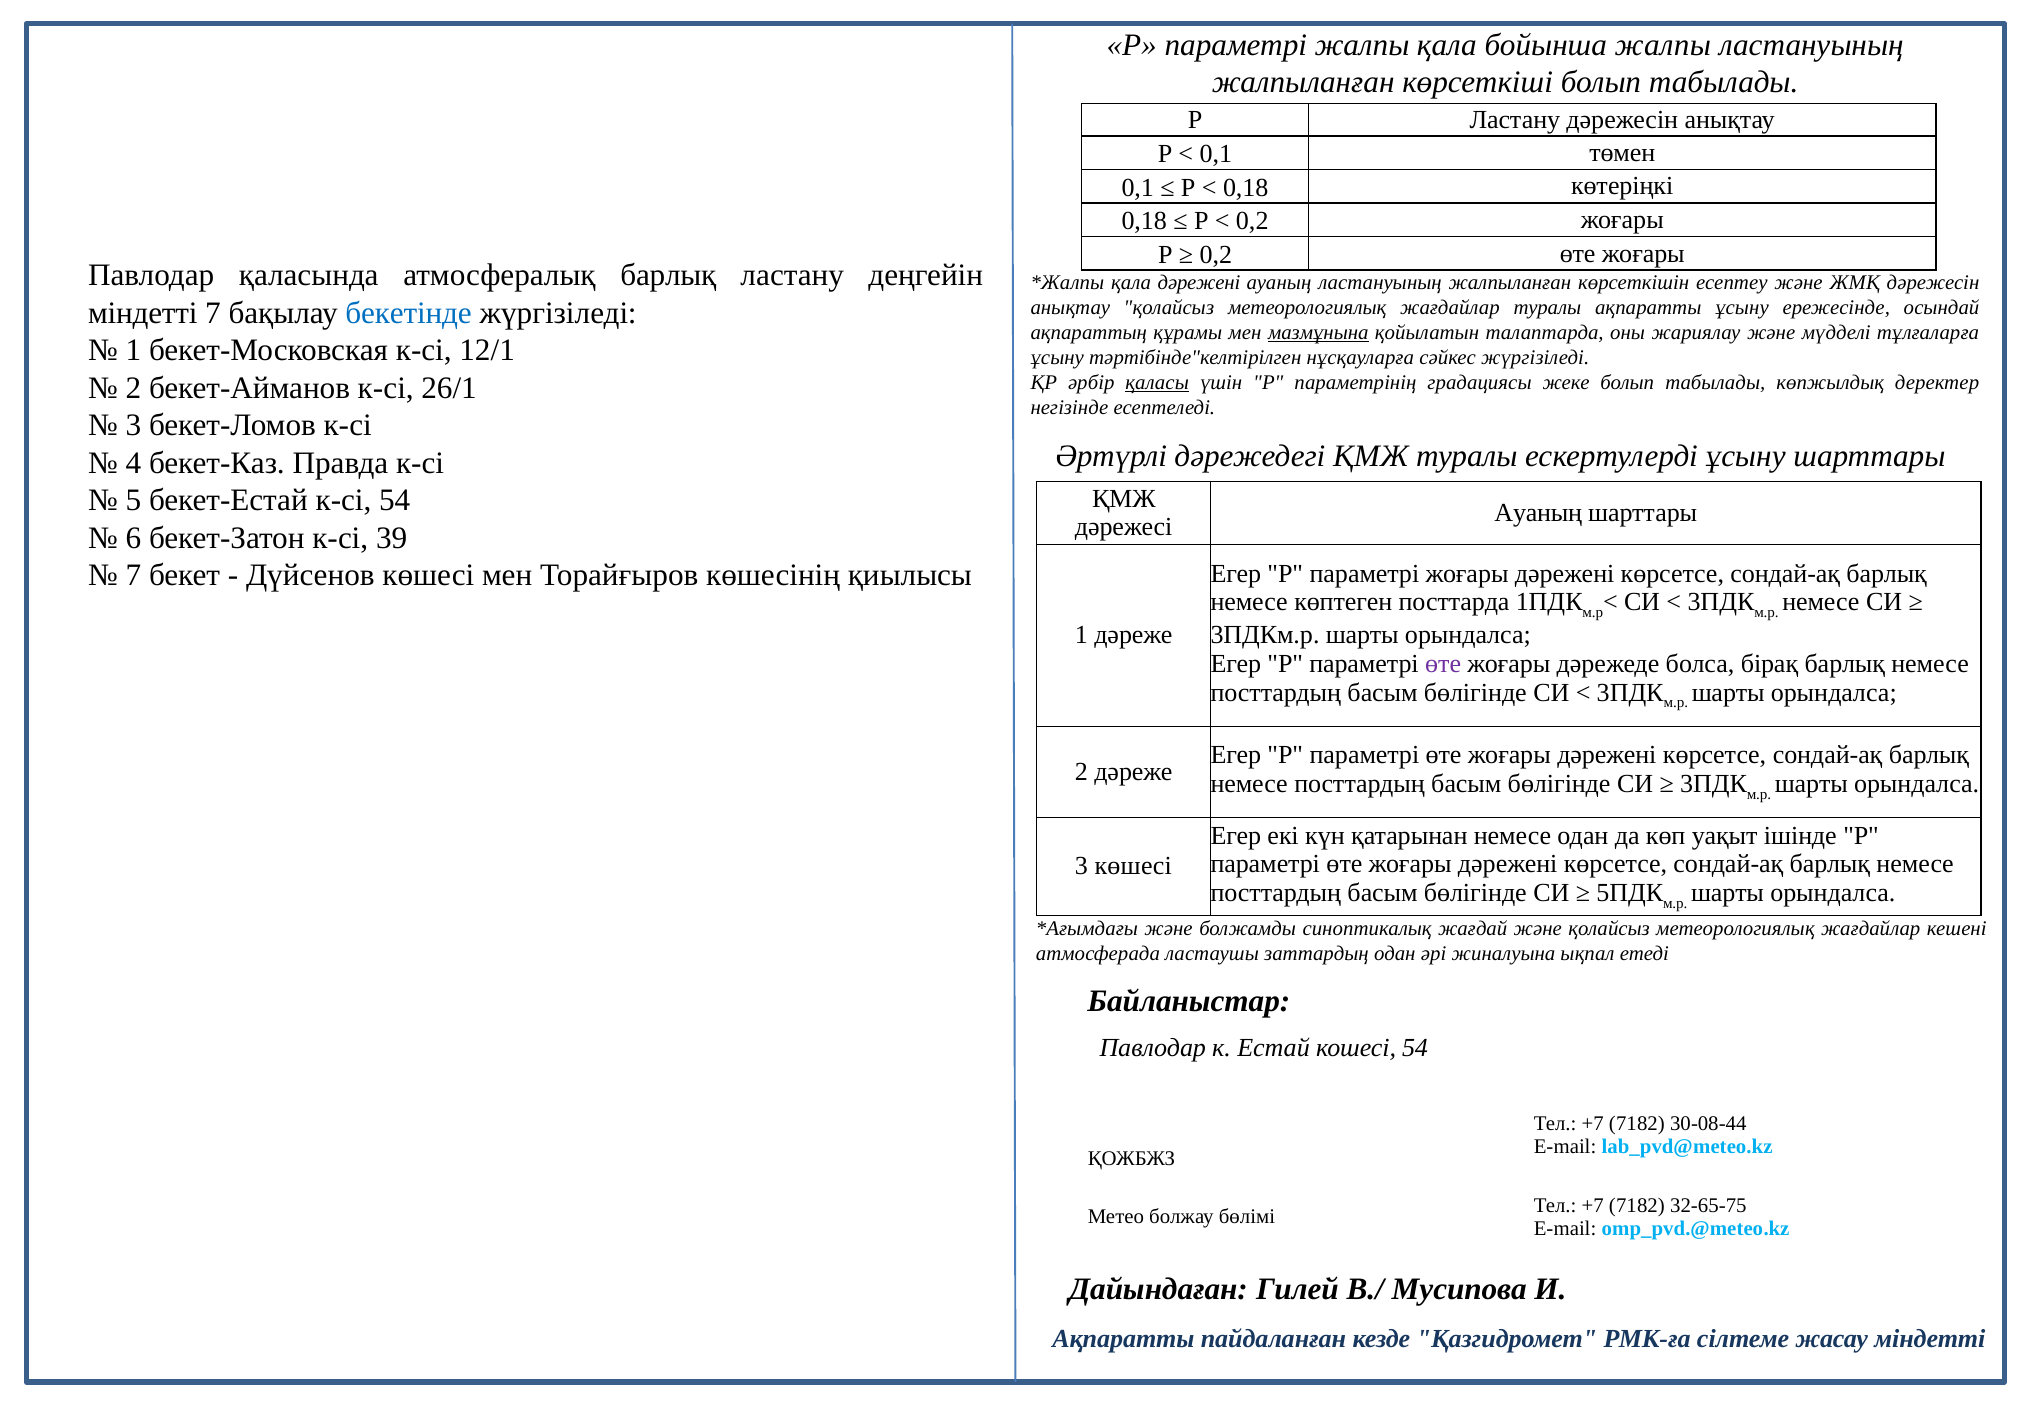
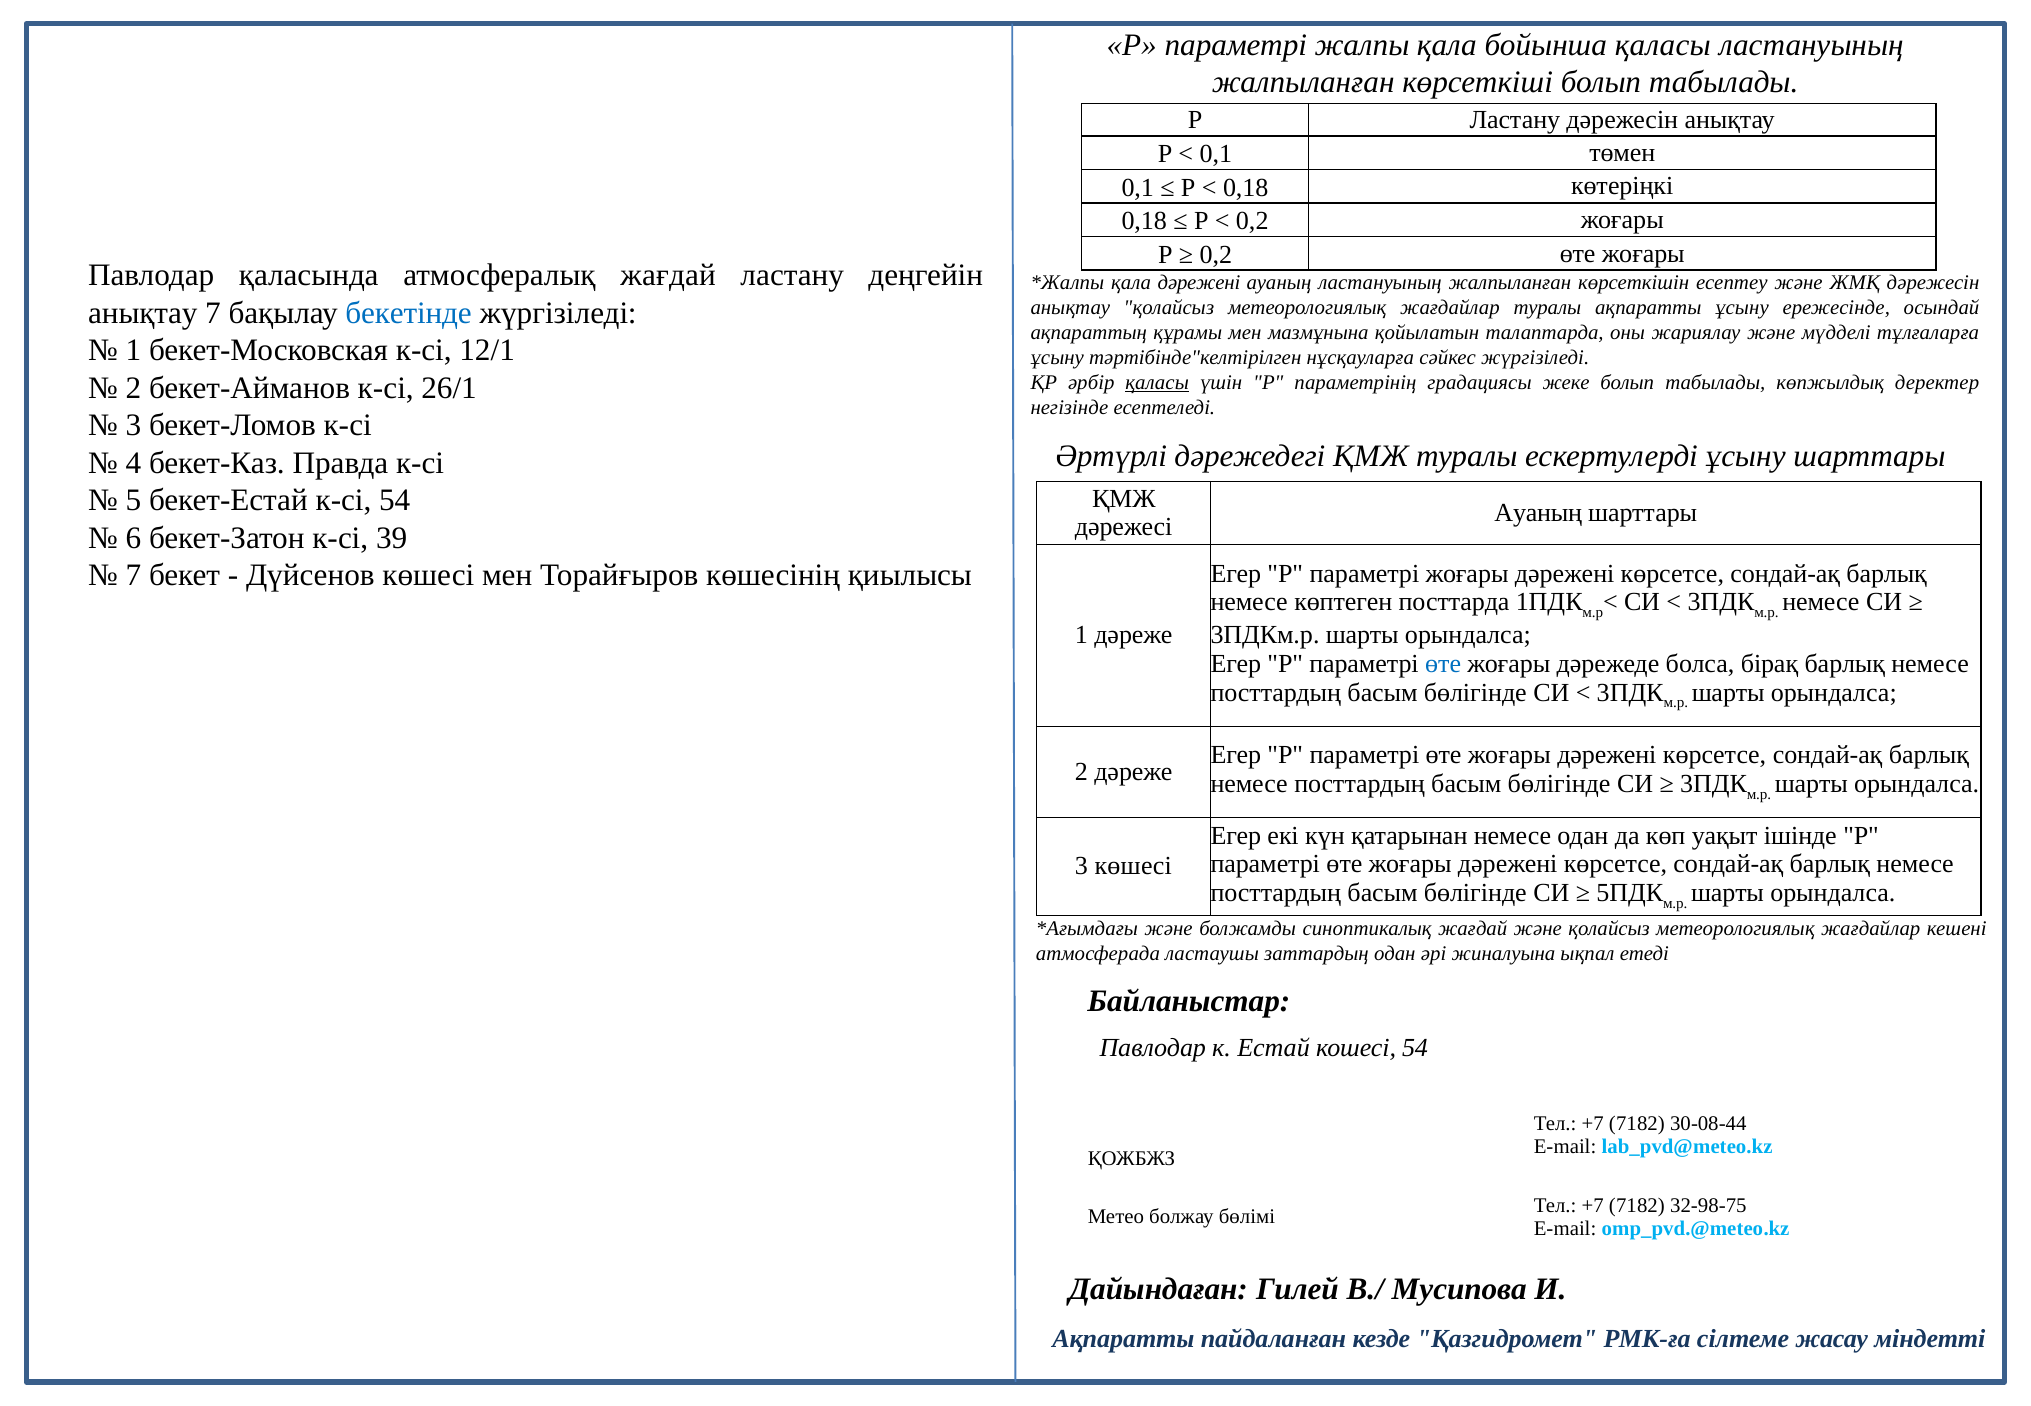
бойынша жалпы: жалпы -> қаласы
атмосфералық барлық: барлық -> жағдай
міндетті at (143, 313): міндетті -> анықтау
мазмұнына underline: present -> none
өте at (1443, 664) colour: purple -> blue
32-65-75: 32-65-75 -> 32-98-75
